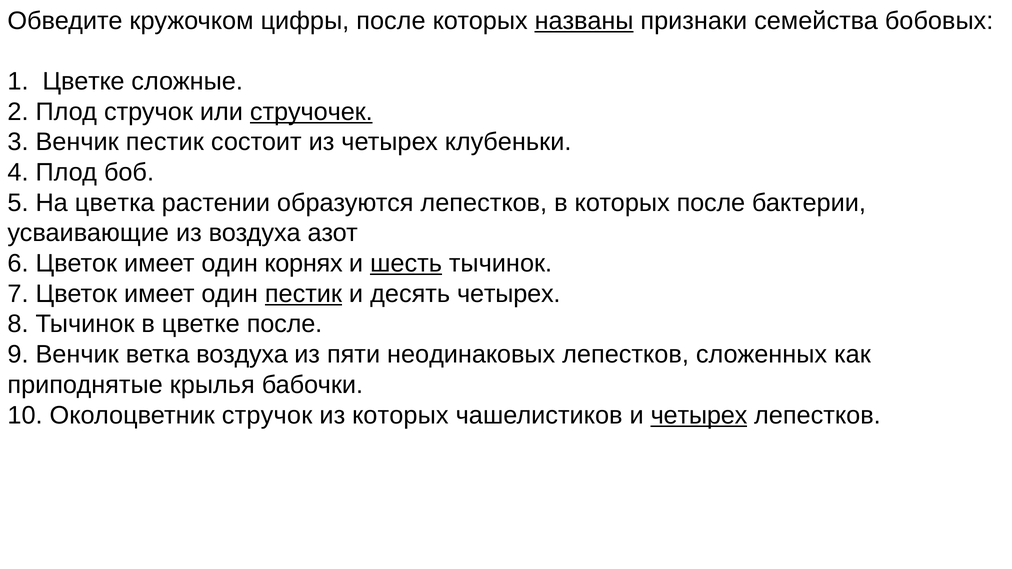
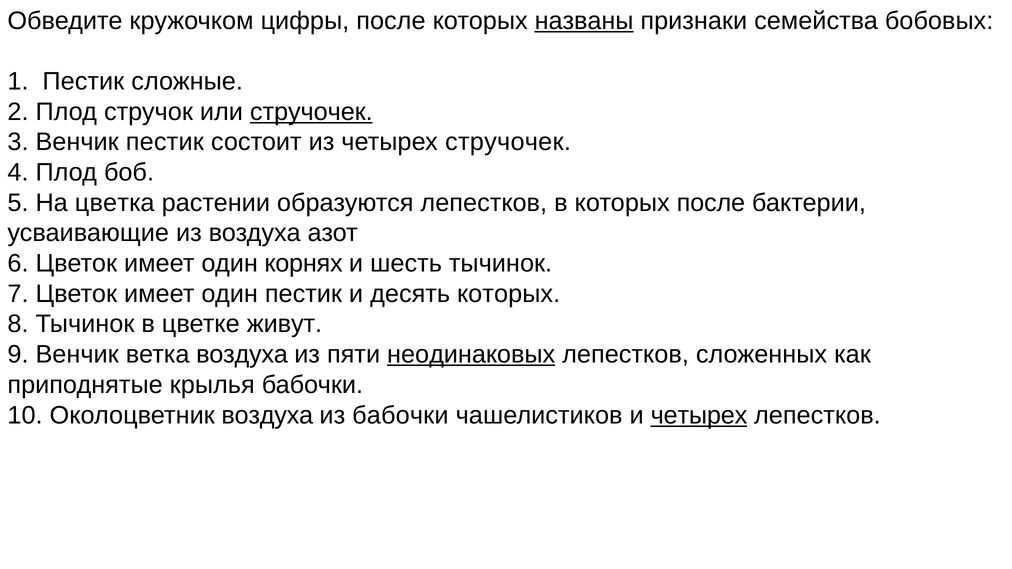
1 Цветке: Цветке -> Пестик
четырех клубеньки: клубеньки -> стручочек
шесть underline: present -> none
пестик at (303, 294) underline: present -> none
десять четырех: четырех -> которых
цветке после: после -> живут
неодинаковых underline: none -> present
Околоцветник стручок: стручок -> воздуха
из которых: которых -> бабочки
